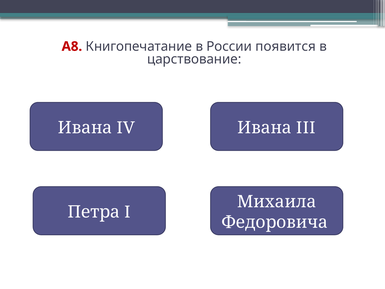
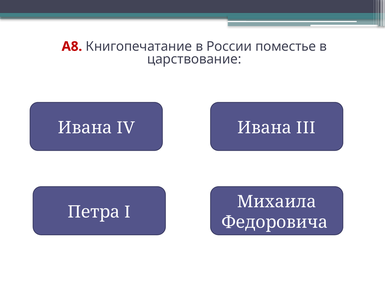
появится: появится -> поместье
